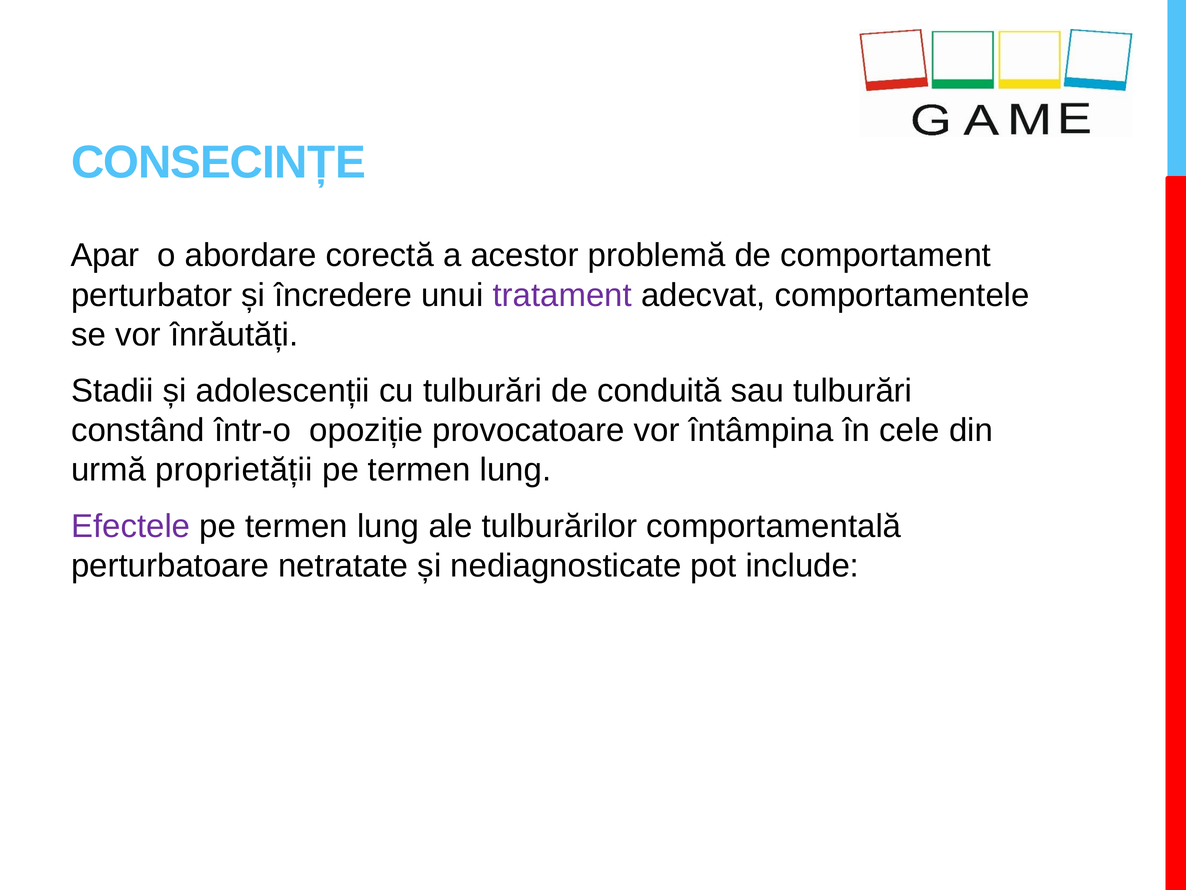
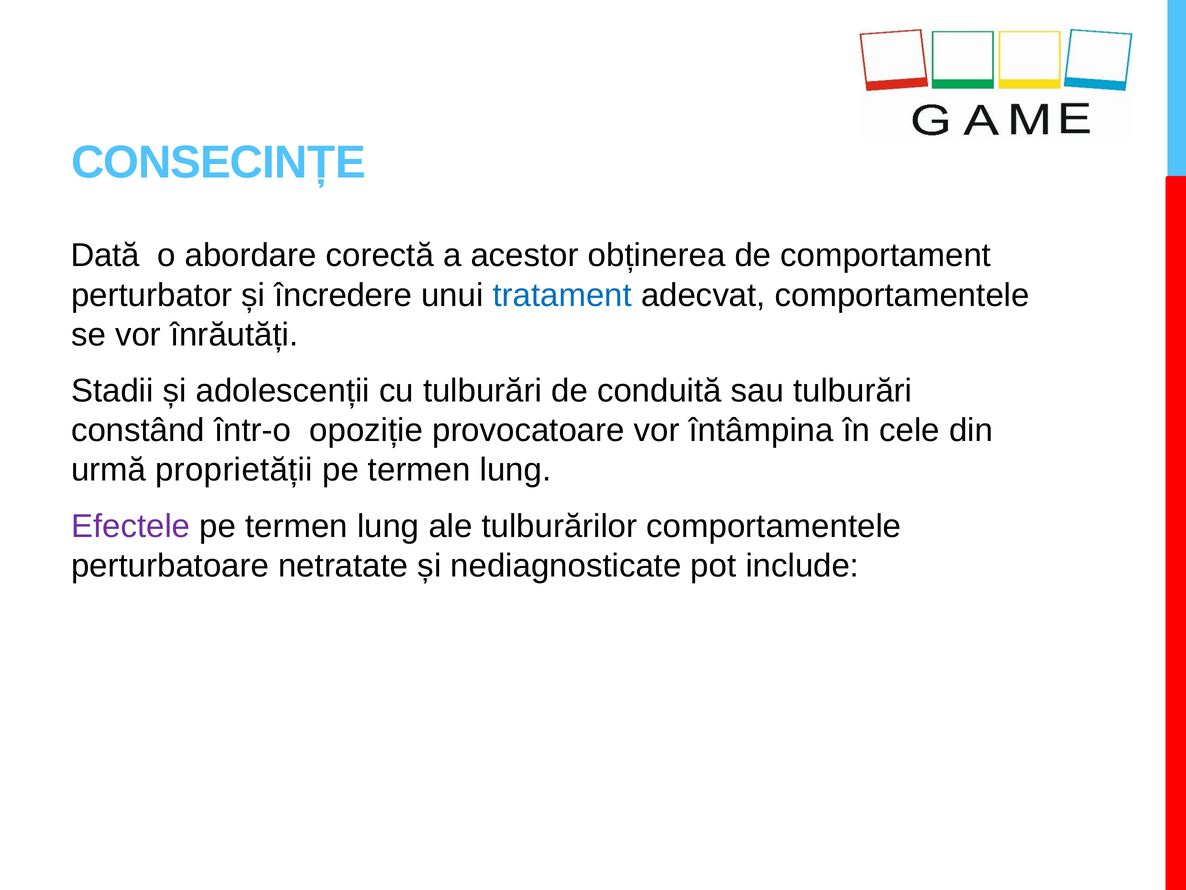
Apar: Apar -> Dată
problemă: problemă -> obținerea
tratament colour: purple -> blue
tulburărilor comportamentală: comportamentală -> comportamentele
